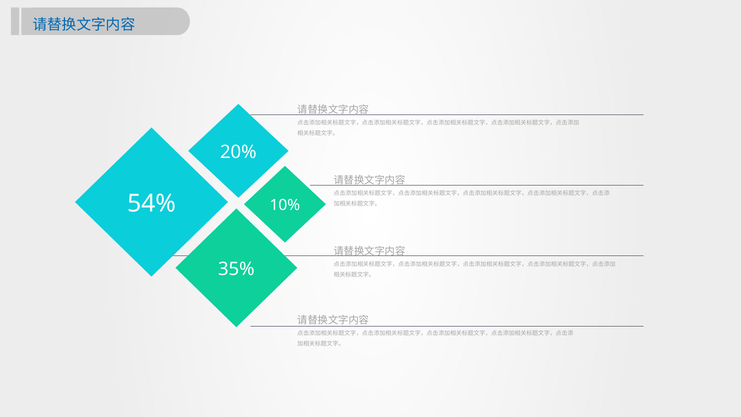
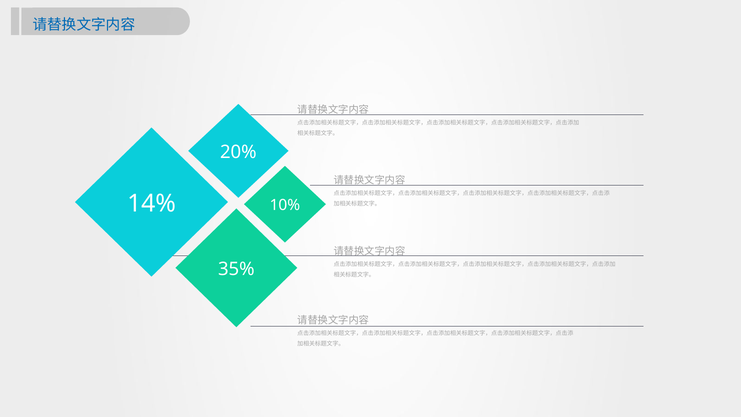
54%: 54% -> 14%
